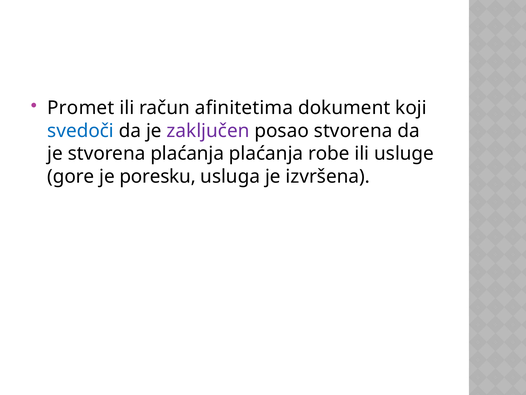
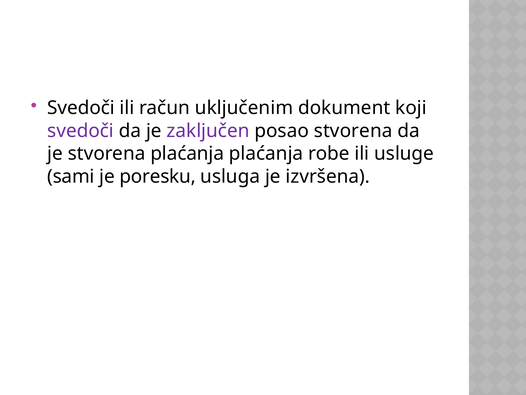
Promet at (81, 108): Promet -> Svedoči
afinitetima: afinitetima -> uključenim
svedoči at (81, 131) colour: blue -> purple
gore: gore -> sami
